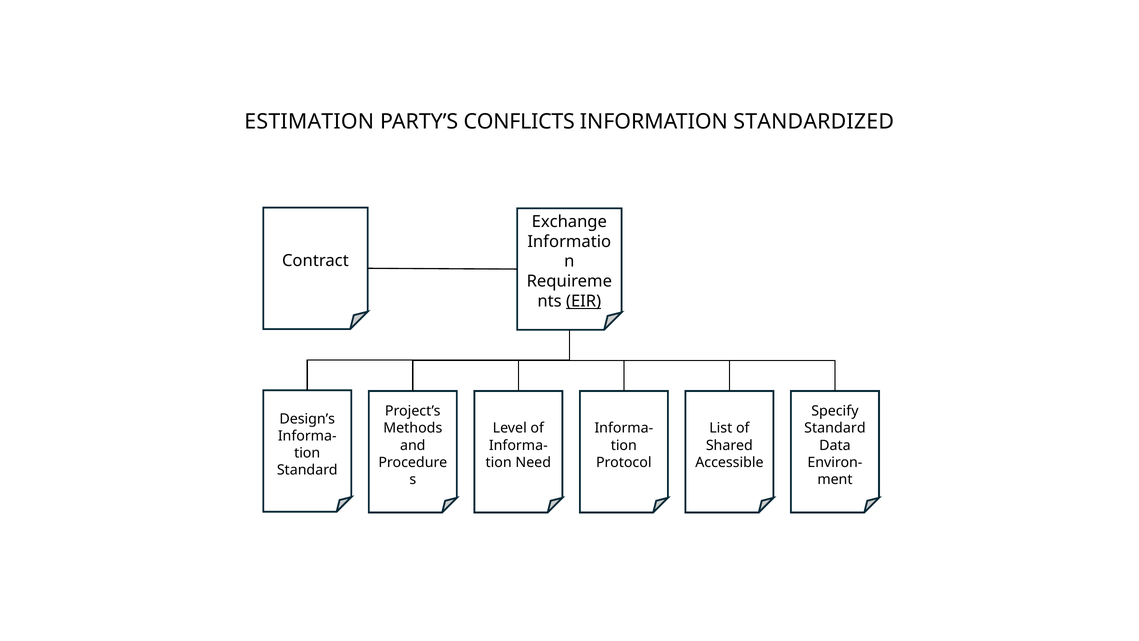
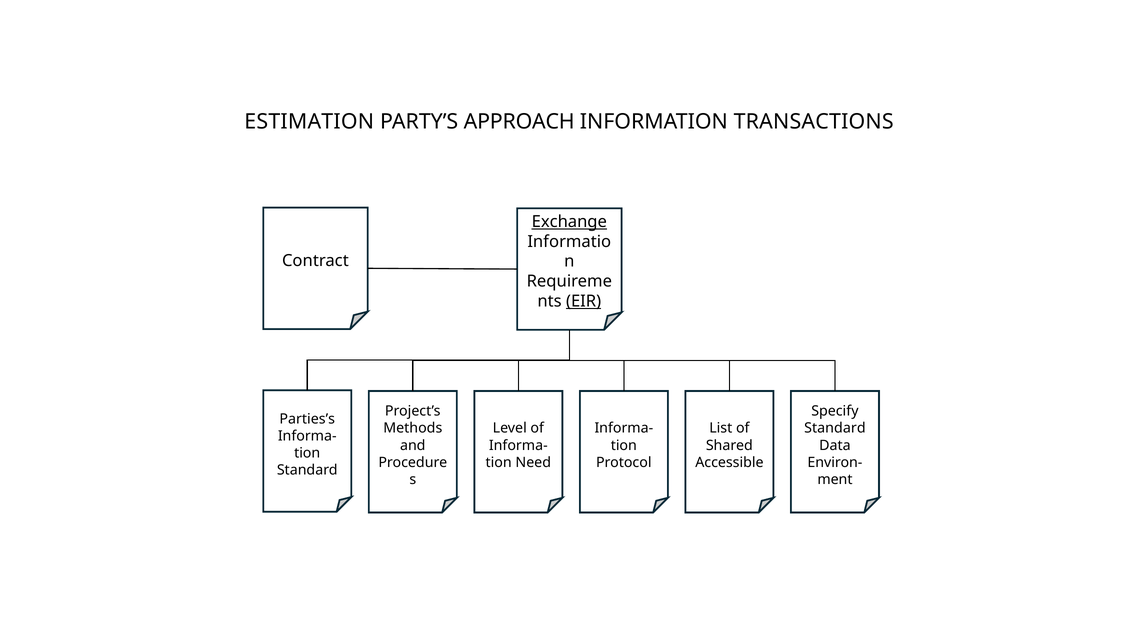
CONFLICTS: CONFLICTS -> APPROACH
STANDARDIZED: STANDARDIZED -> TRANSACTIONS
Exchange underline: none -> present
Design’s: Design’s -> Parties’s
